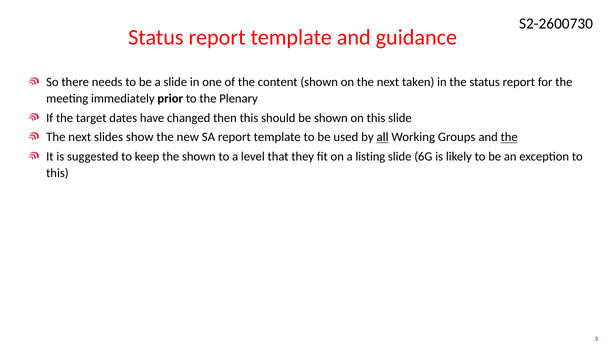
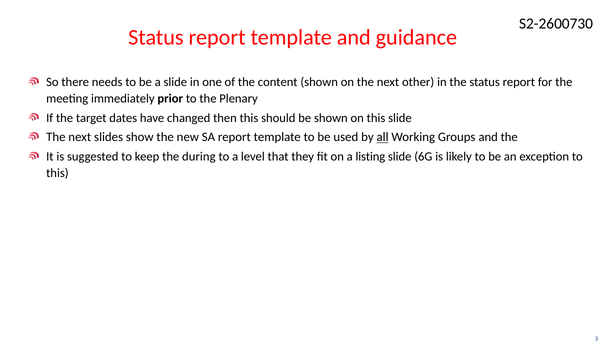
taken: taken -> other
the at (509, 137) underline: present -> none
the shown: shown -> during
